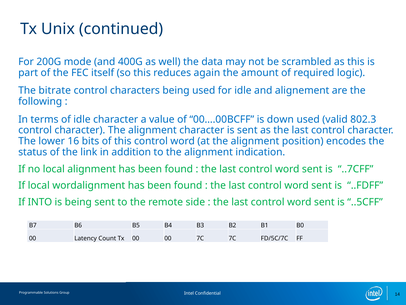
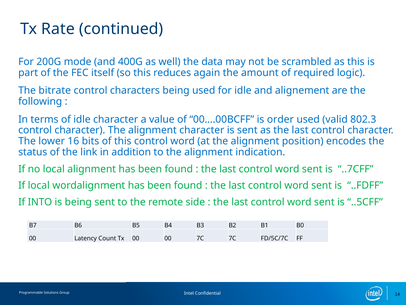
Unix: Unix -> Rate
down: down -> order
